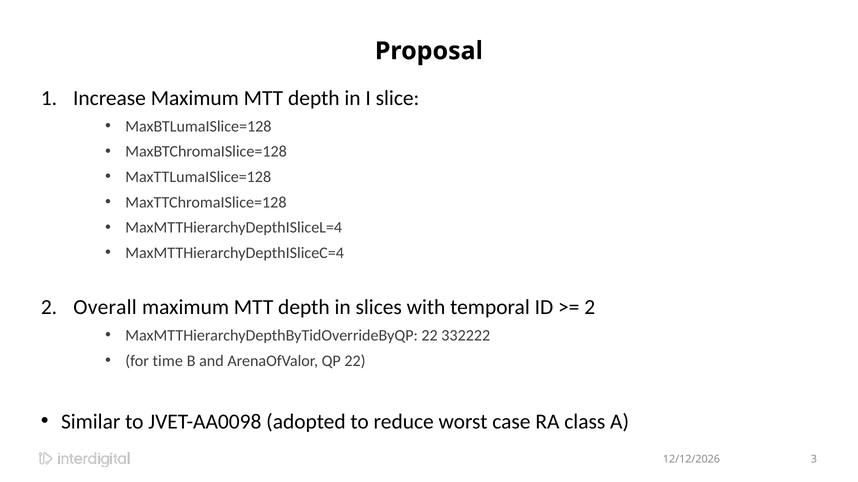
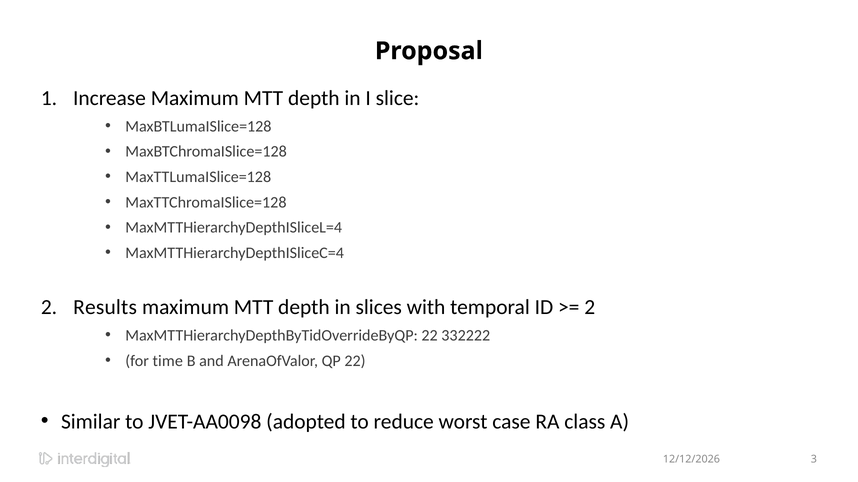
Overall: Overall -> Results
